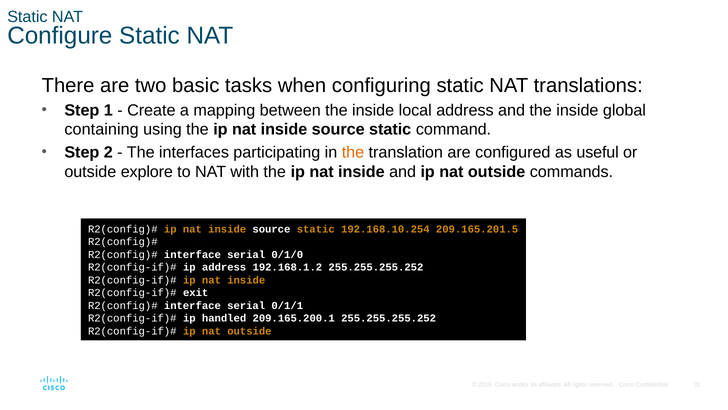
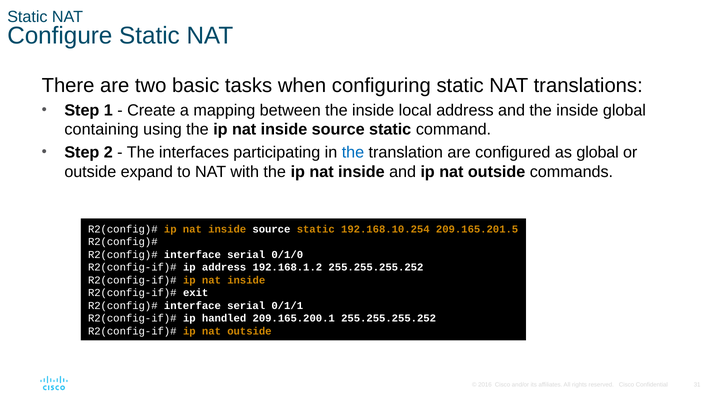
the at (353, 152) colour: orange -> blue
as useful: useful -> global
explore: explore -> expand
